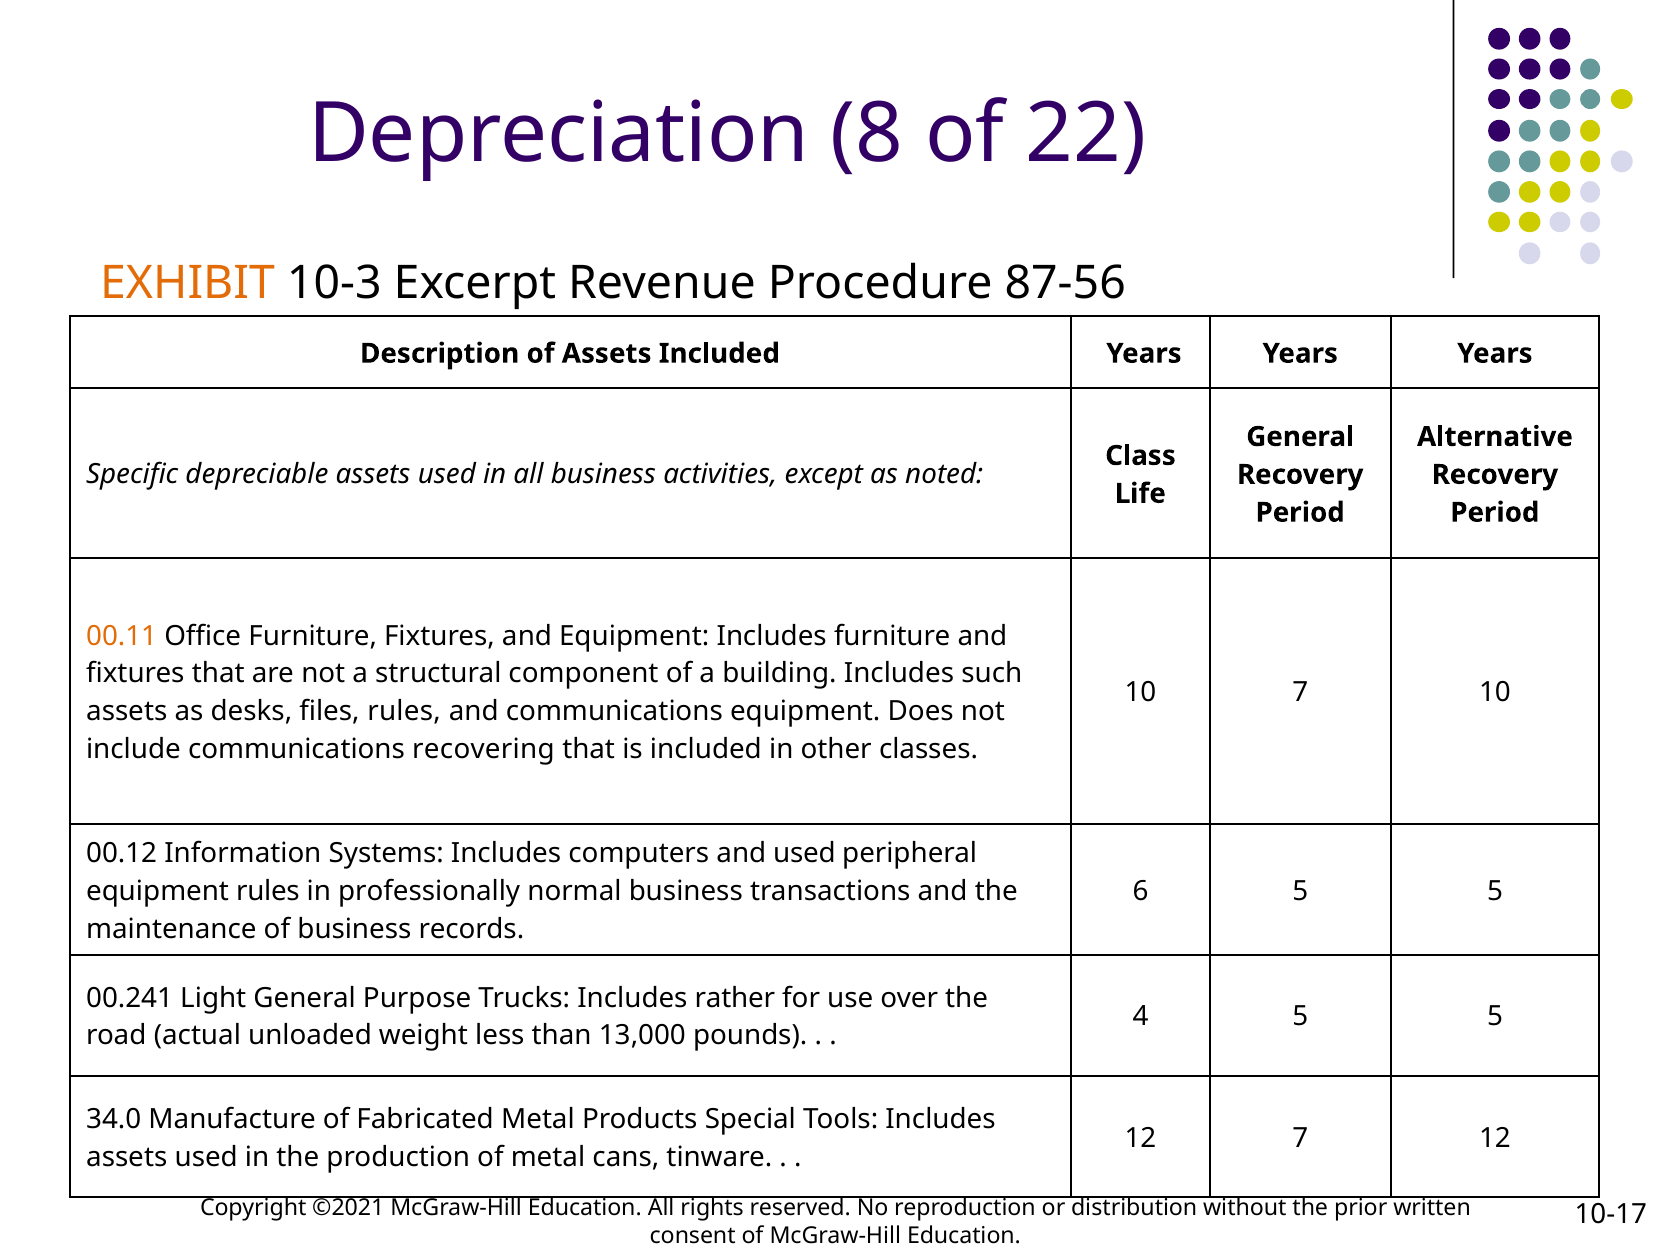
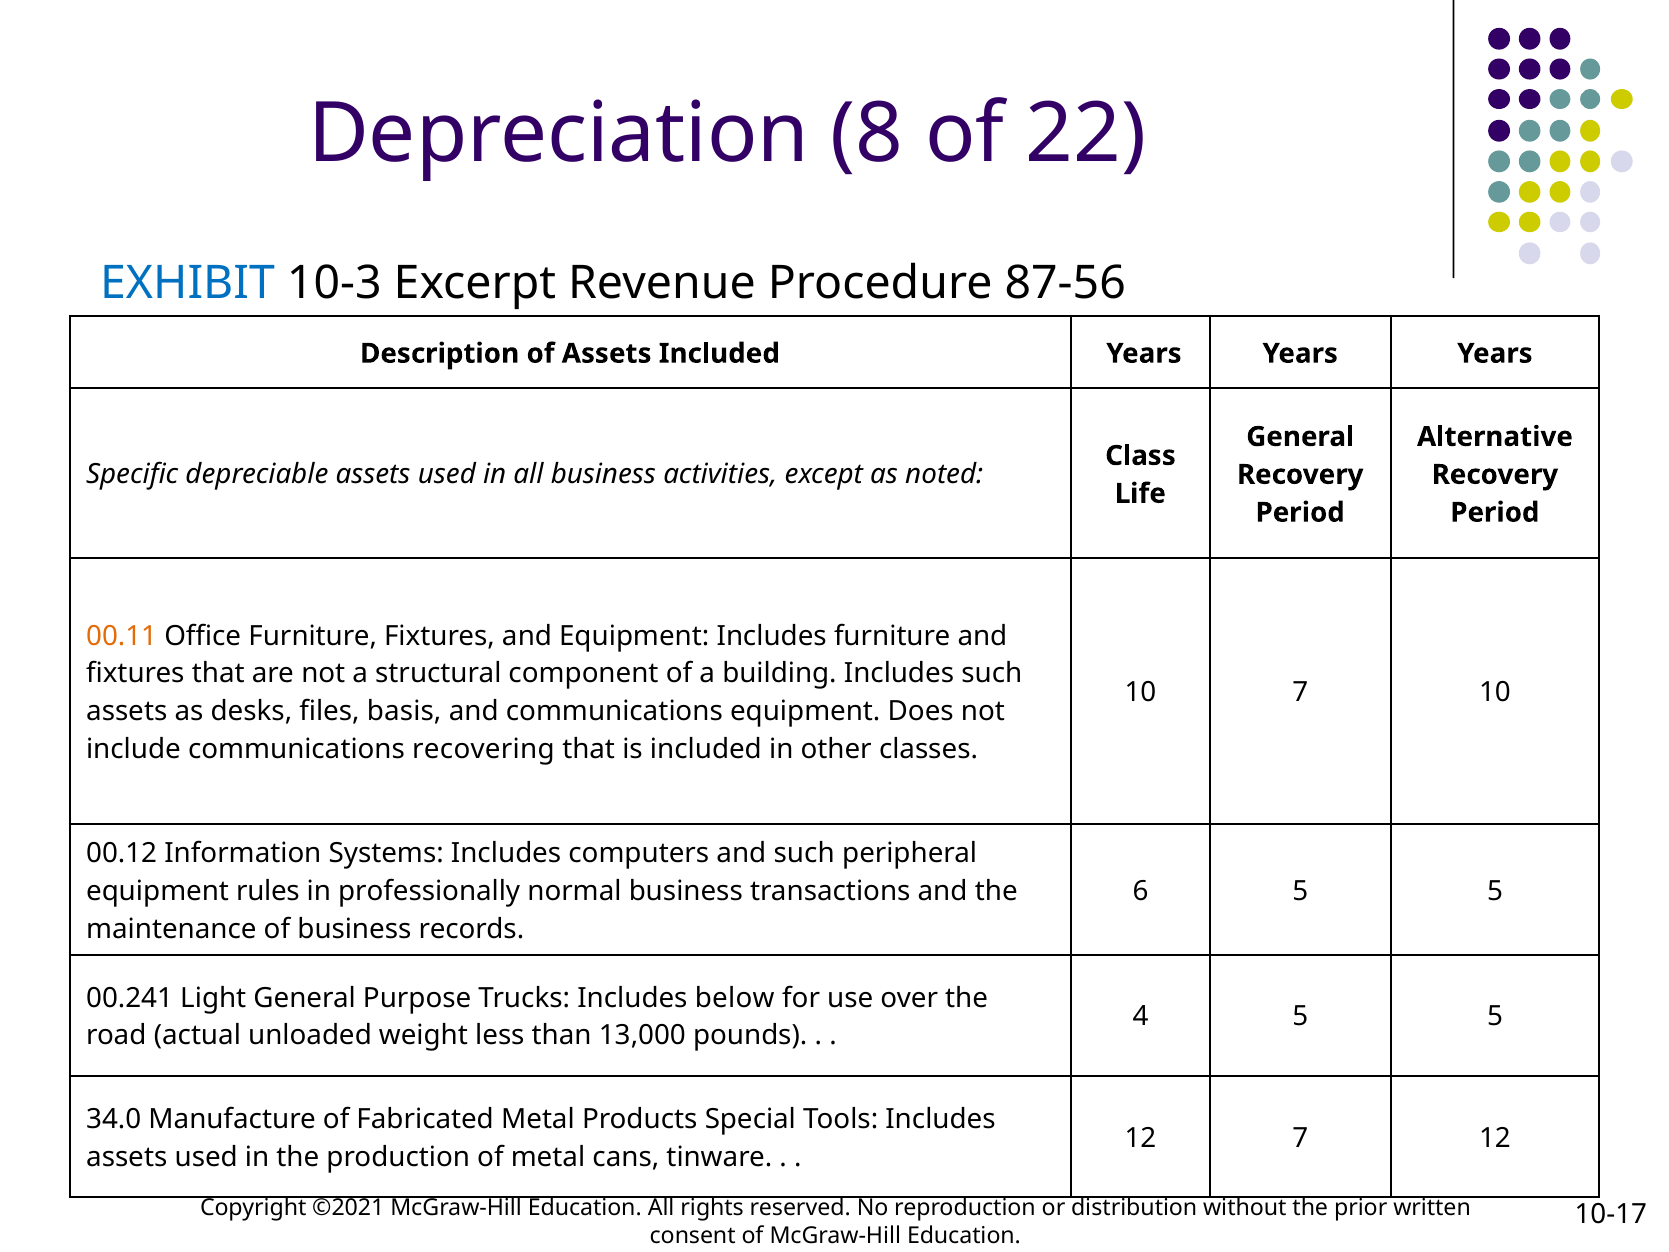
EXHIBIT colour: orange -> blue
files rules: rules -> basis
and used: used -> such
rather: rather -> below
